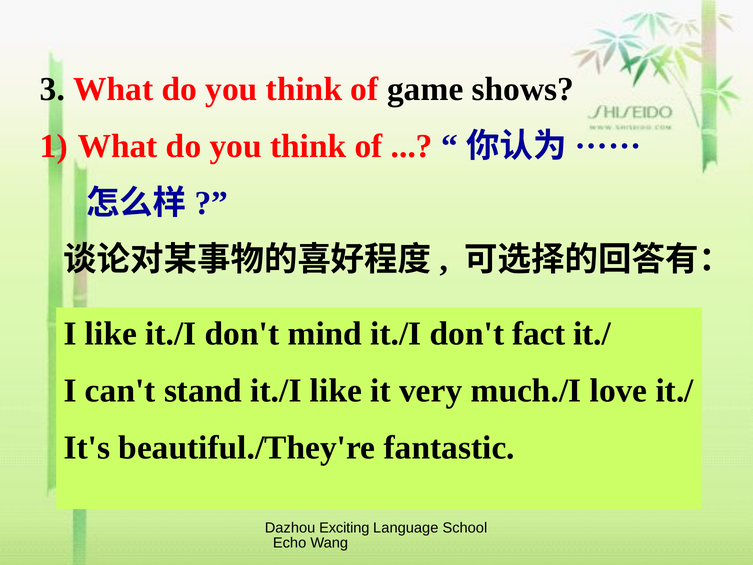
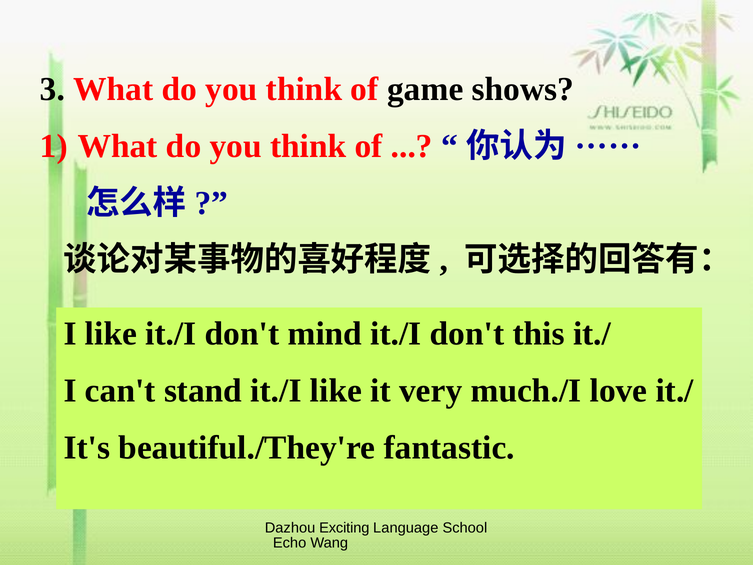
fact: fact -> this
